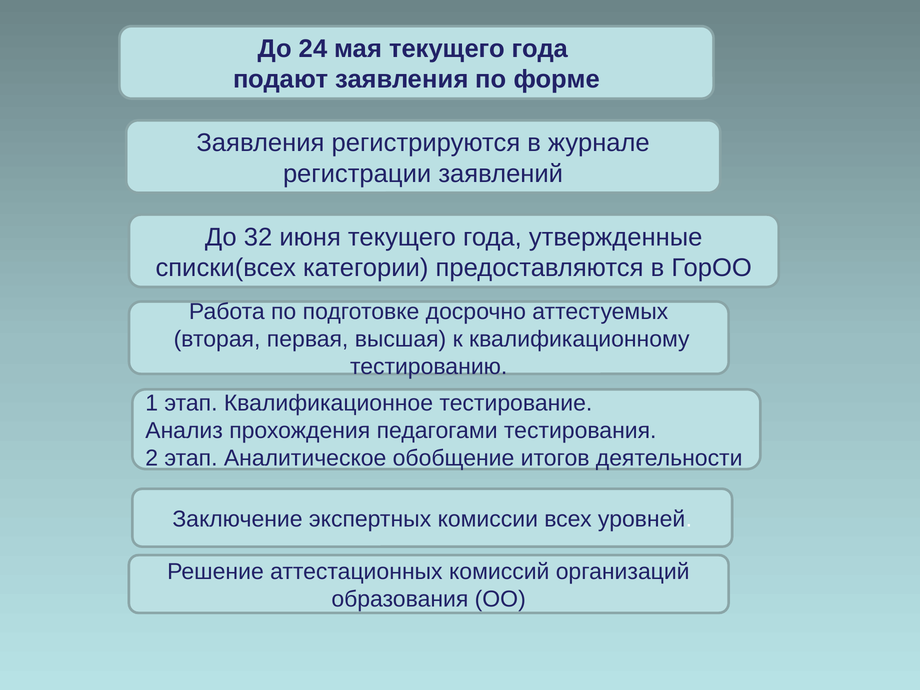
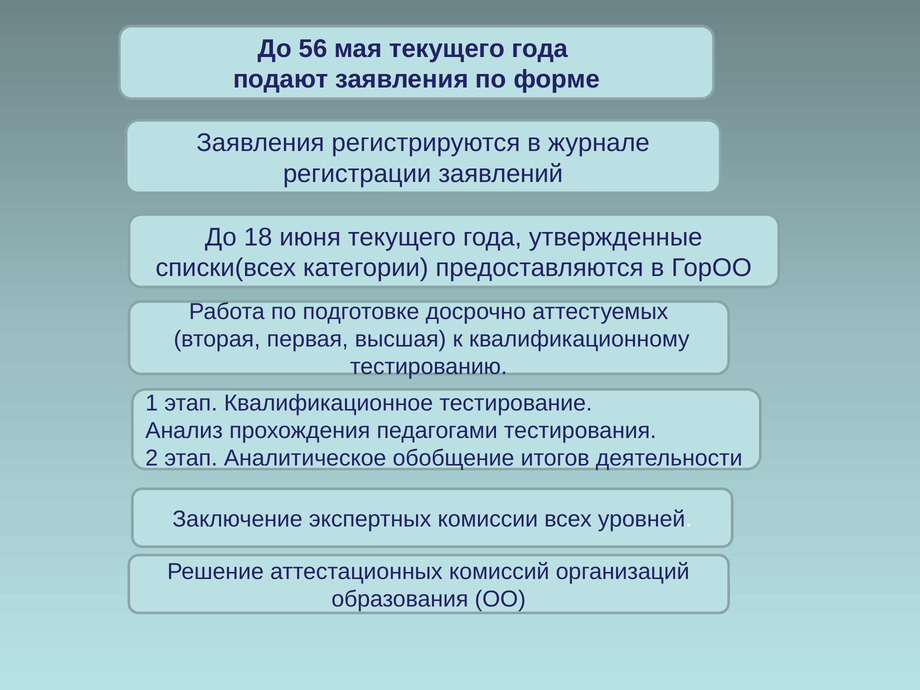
24: 24 -> 56
32: 32 -> 18
